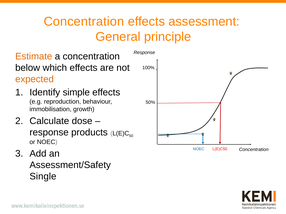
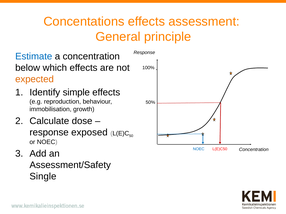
Concentration at (84, 22): Concentration -> Concentations
Estimate colour: orange -> blue
products: products -> exposed
